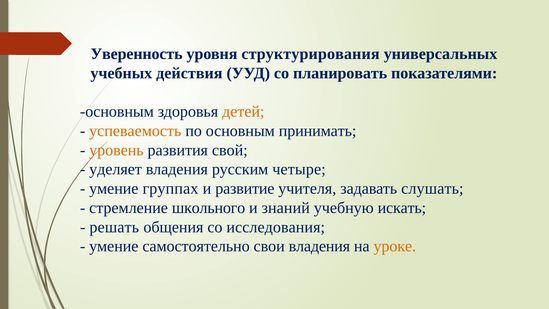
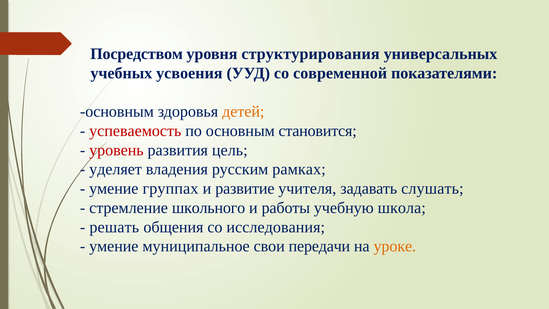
Уверенность: Уверенность -> Посредством
действия: действия -> усвоения
планировать: планировать -> современной
успеваемость colour: orange -> red
принимать: принимать -> становится
уровень colour: orange -> red
свой: свой -> цель
четыре: четыре -> рамках
знаний: знаний -> работы
искать: искать -> школа
самостоятельно: самостоятельно -> муниципальное
свои владения: владения -> передачи
